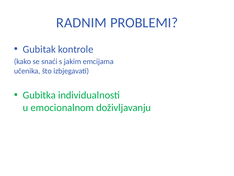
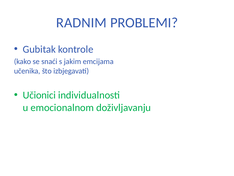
Gubitka: Gubitka -> Učionici
